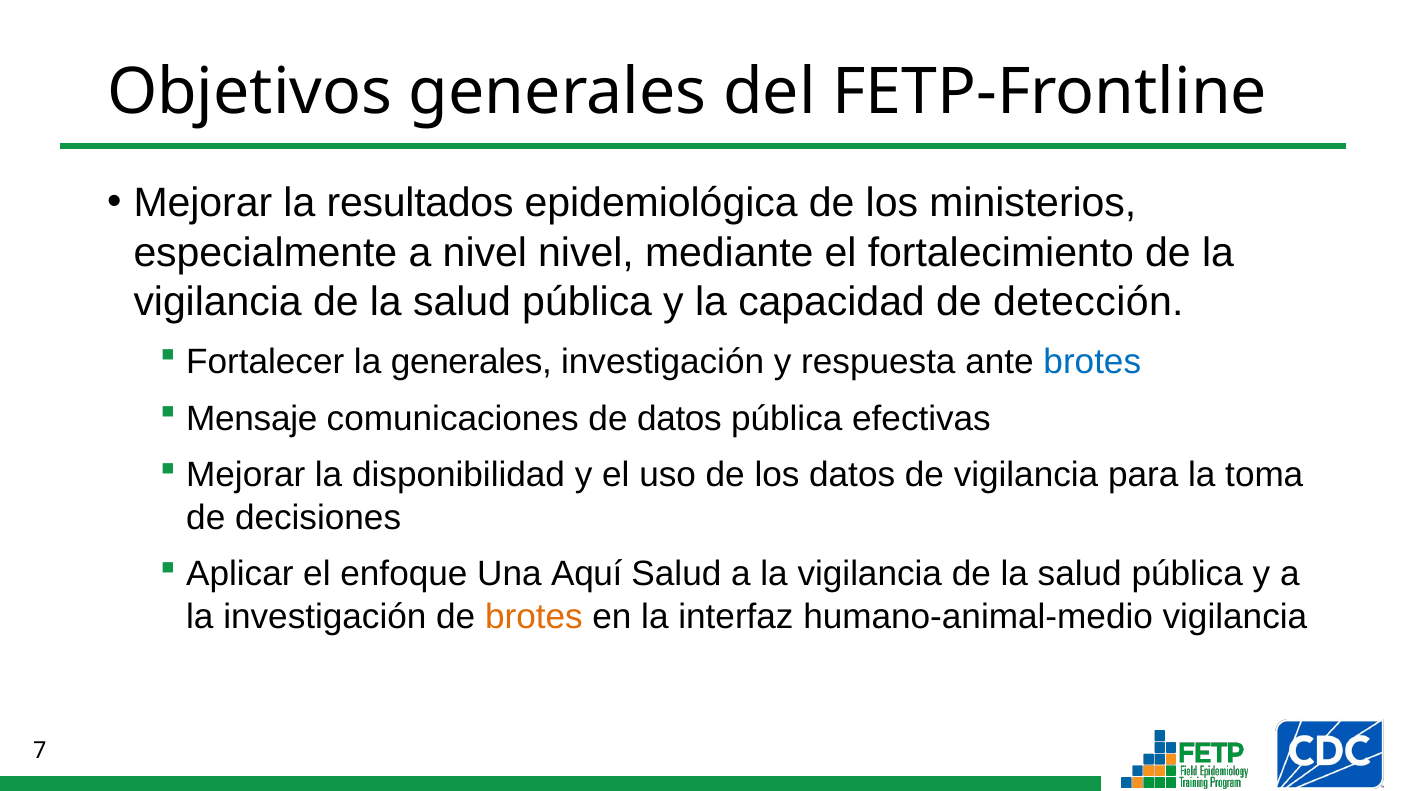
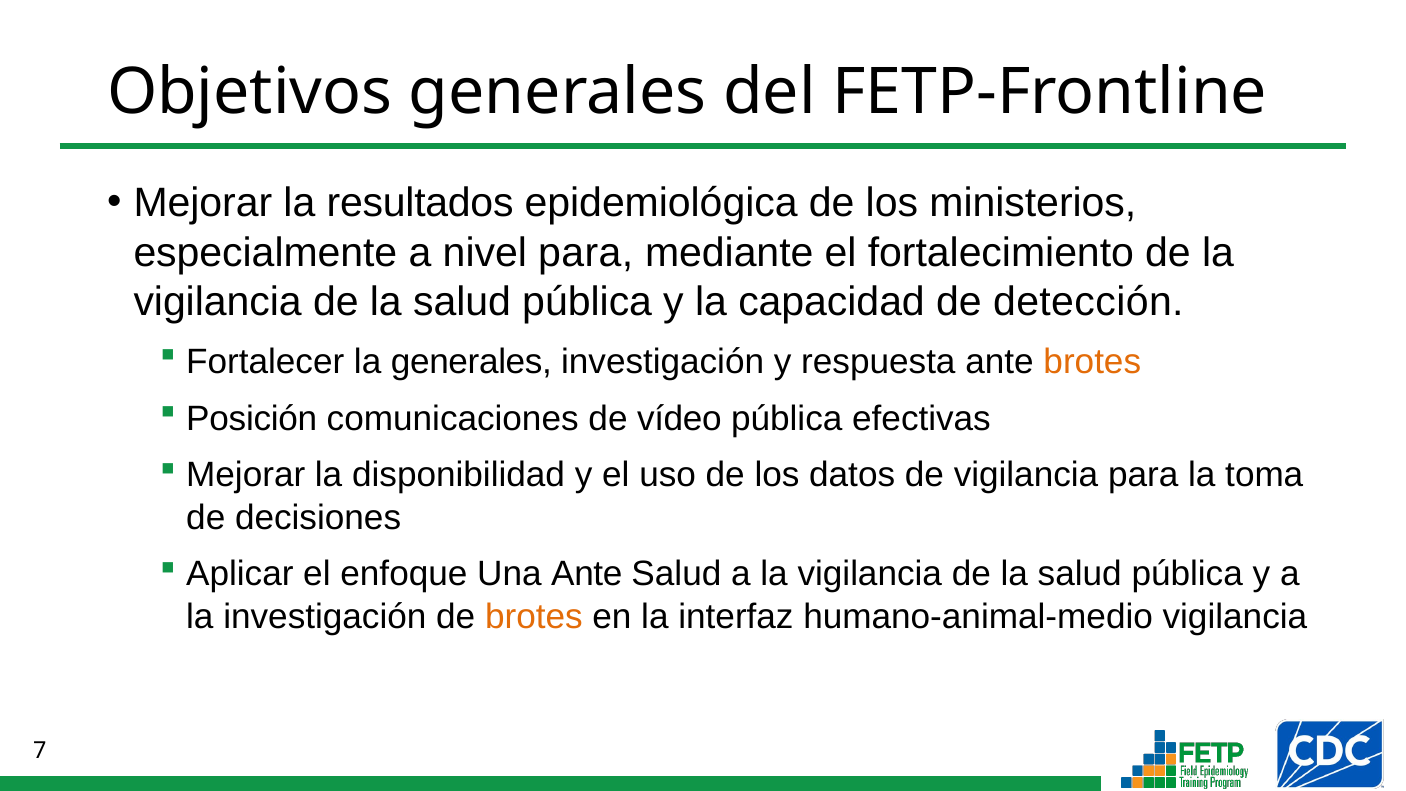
nivel nivel: nivel -> para
brotes at (1092, 362) colour: blue -> orange
Mensaje: Mensaje -> Posición
de datos: datos -> vídeo
Una Aquí: Aquí -> Ante
